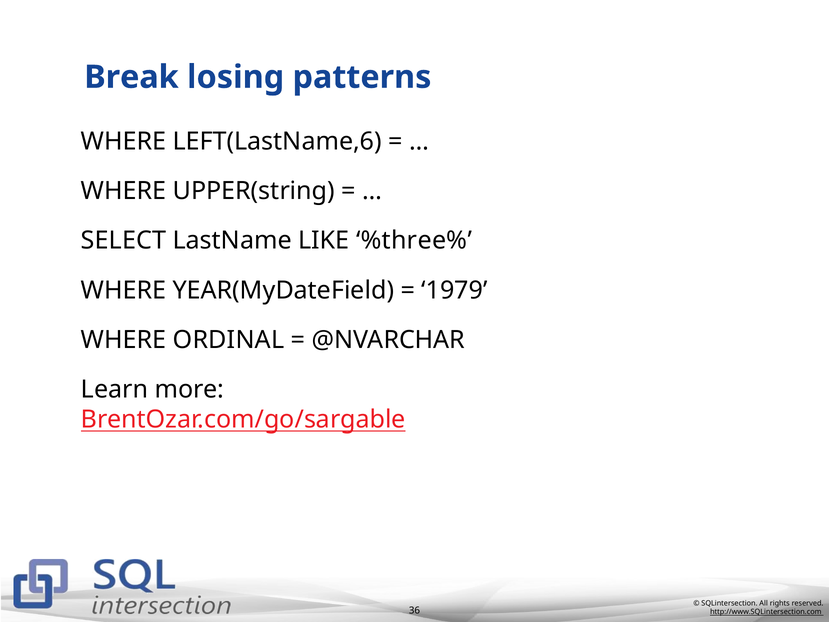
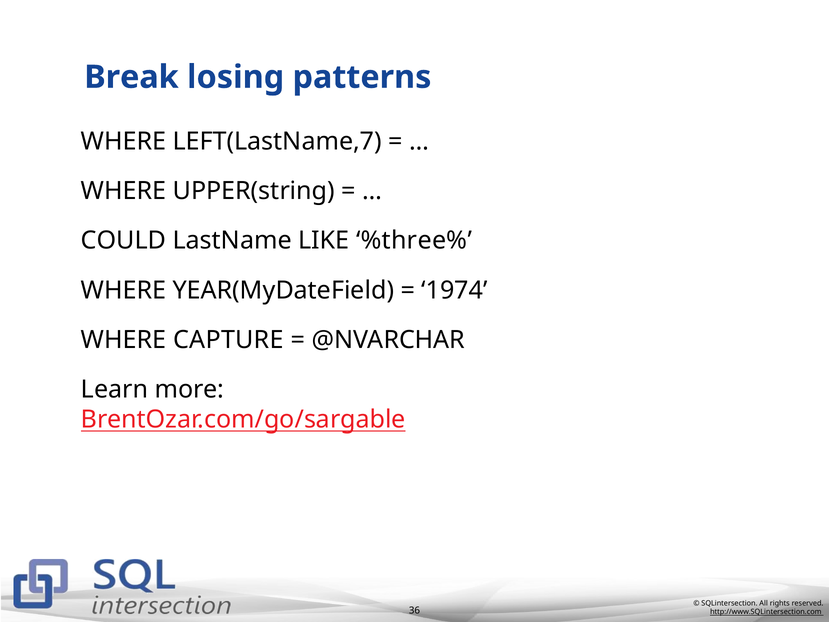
LEFT(LastName,6: LEFT(LastName,6 -> LEFT(LastName,7
SELECT: SELECT -> COULD
1979: 1979 -> 1974
ORDINAL: ORDINAL -> CAPTURE
